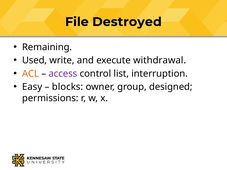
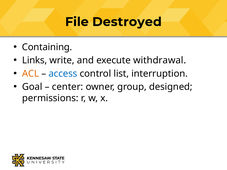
Remaining: Remaining -> Containing
Used: Used -> Links
access colour: purple -> blue
Easy: Easy -> Goal
blocks: blocks -> center
